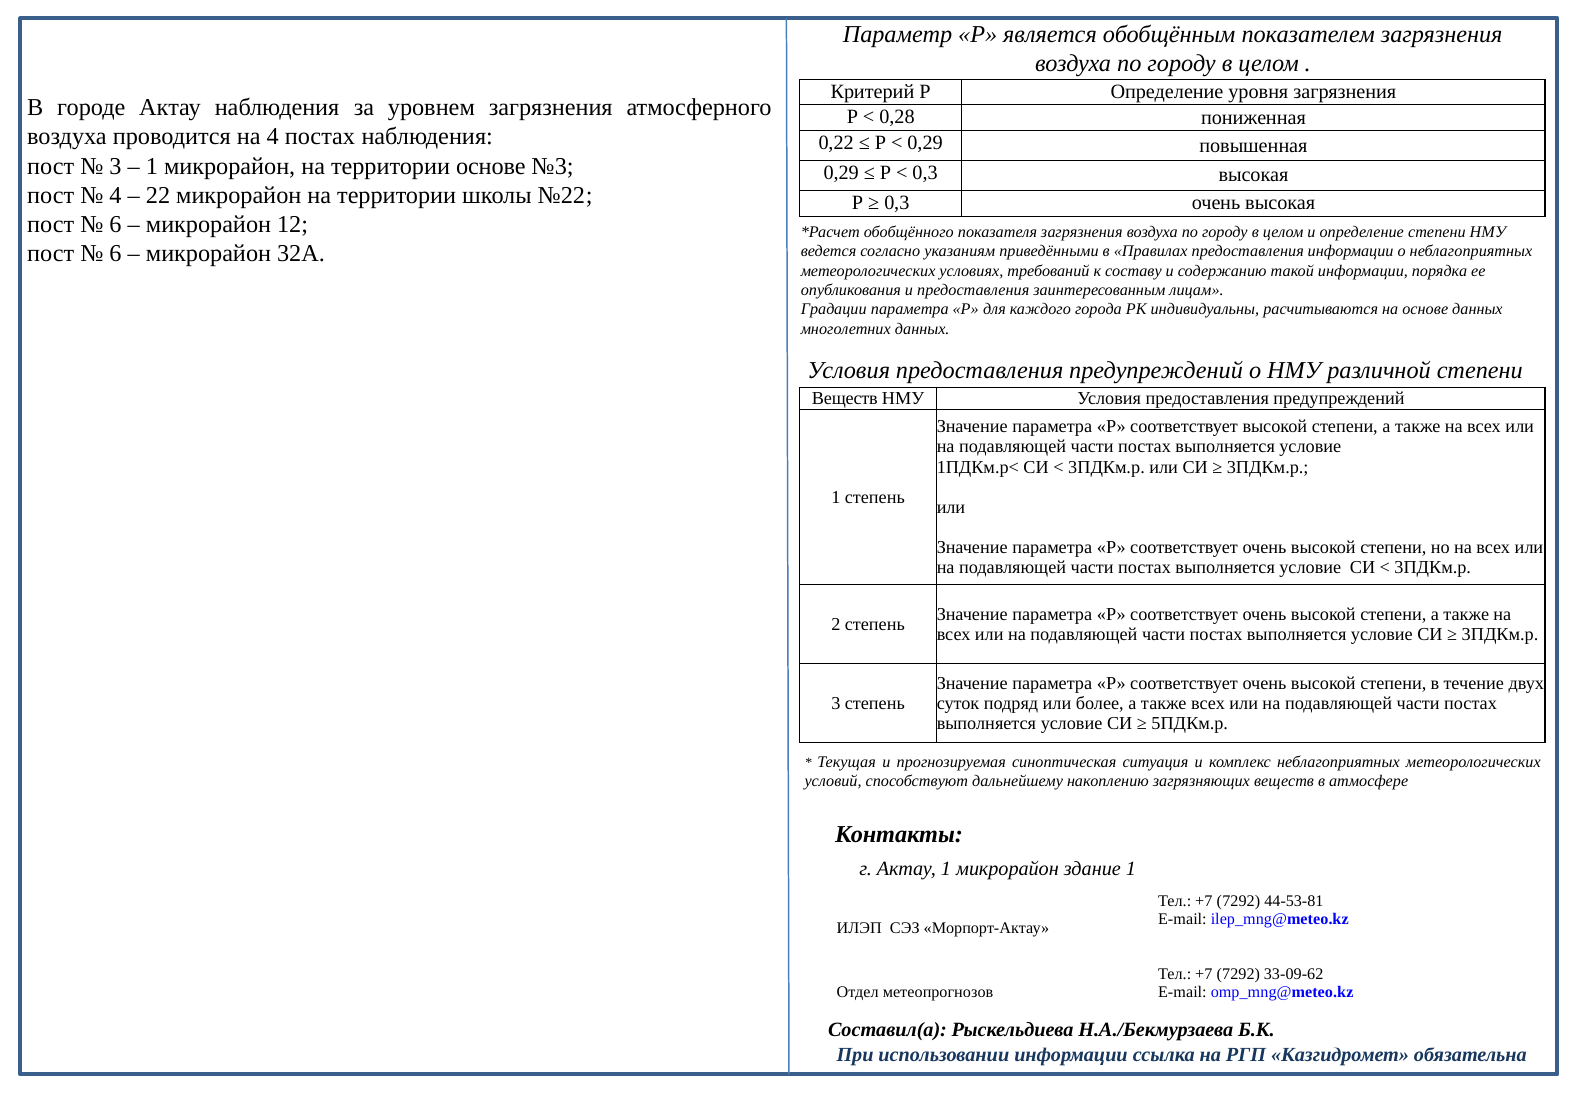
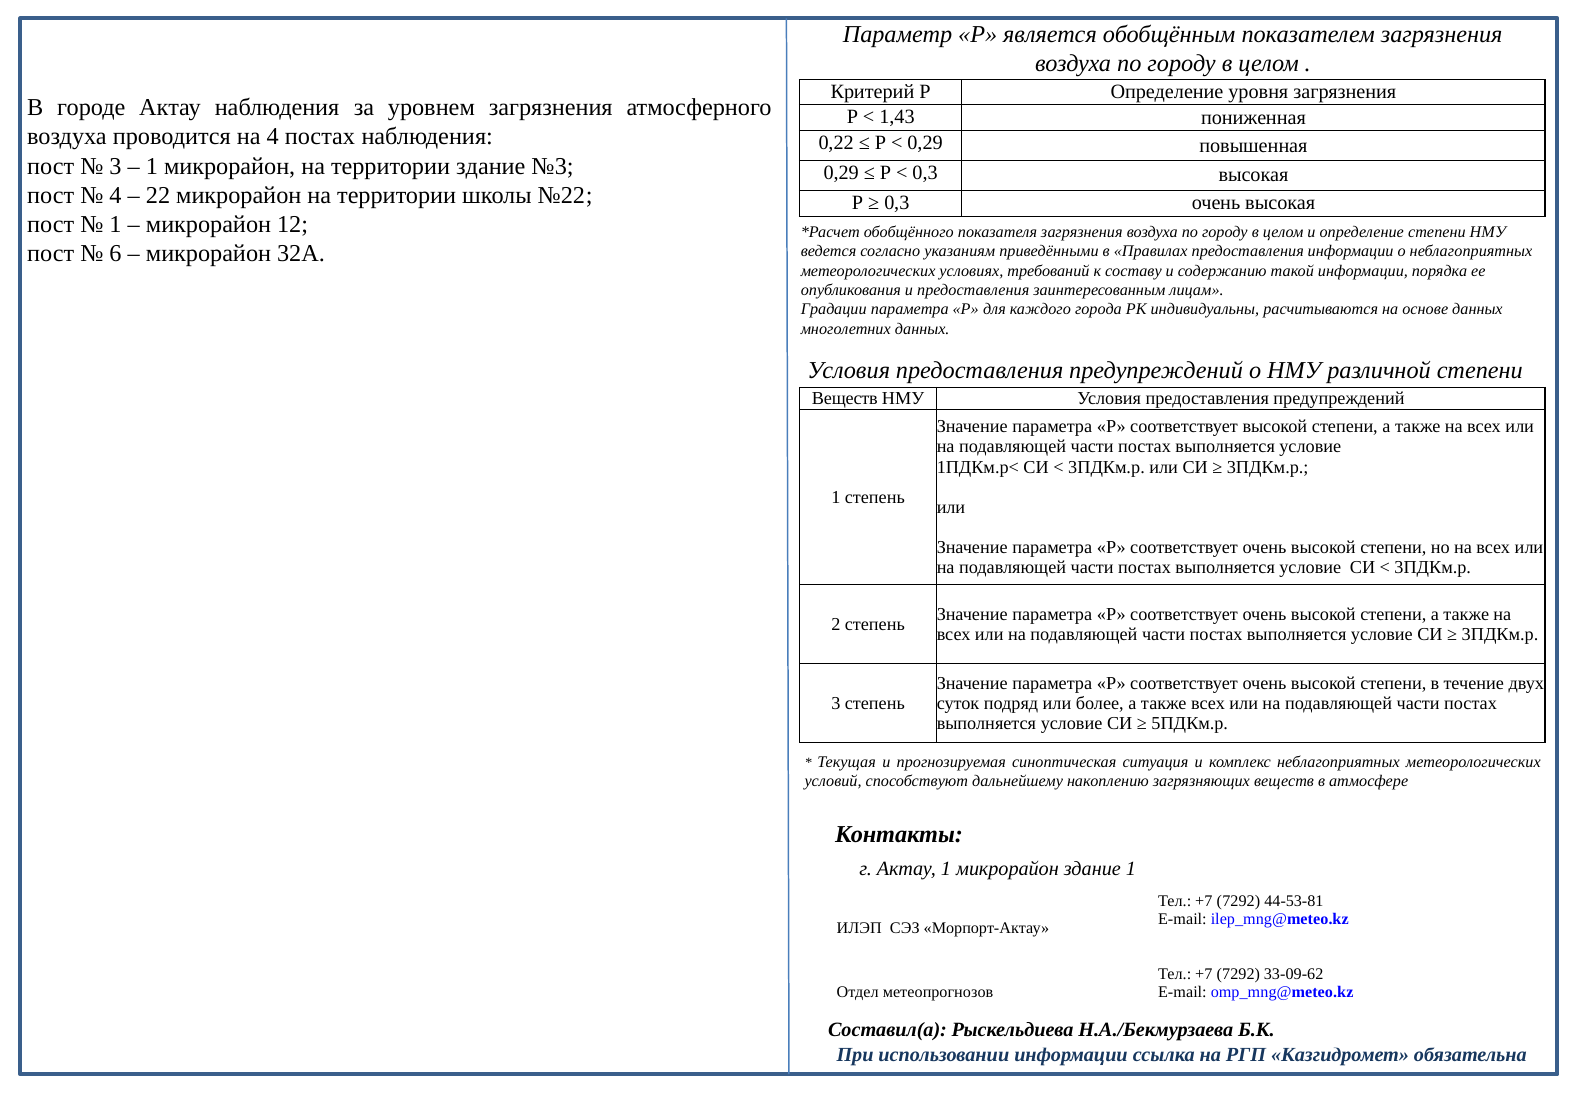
0,28: 0,28 -> 1,43
территории основе: основе -> здание
6 at (115, 224): 6 -> 1
